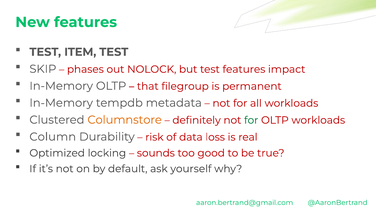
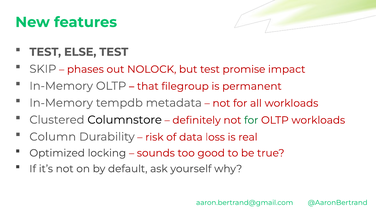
ITEM: ITEM -> ELSE
test features: features -> promise
Columnstore colour: orange -> black
